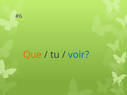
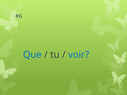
Que colour: orange -> blue
